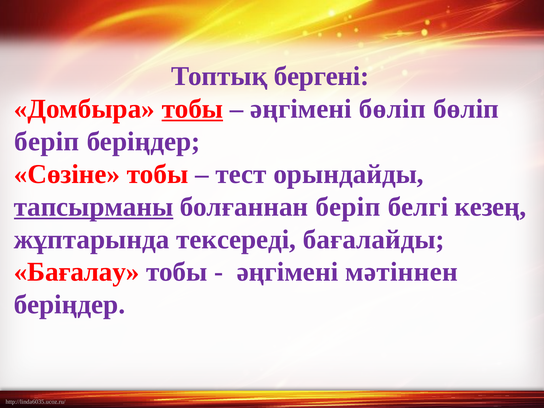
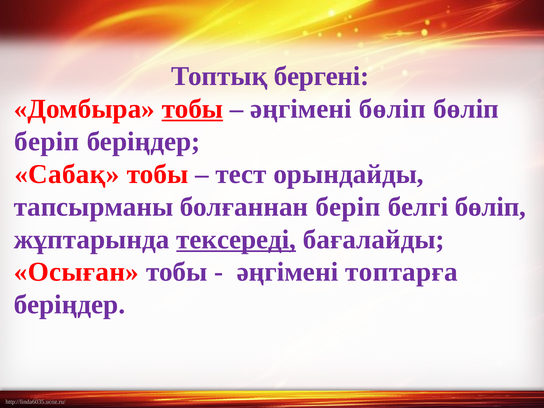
Сөзіне: Сөзіне -> Сабақ
тапсырманы underline: present -> none
белгі кезең: кезең -> бөліп
тексереді underline: none -> present
Бағалау: Бағалау -> Осыған
мәтіннен: мәтіннен -> топтарға
